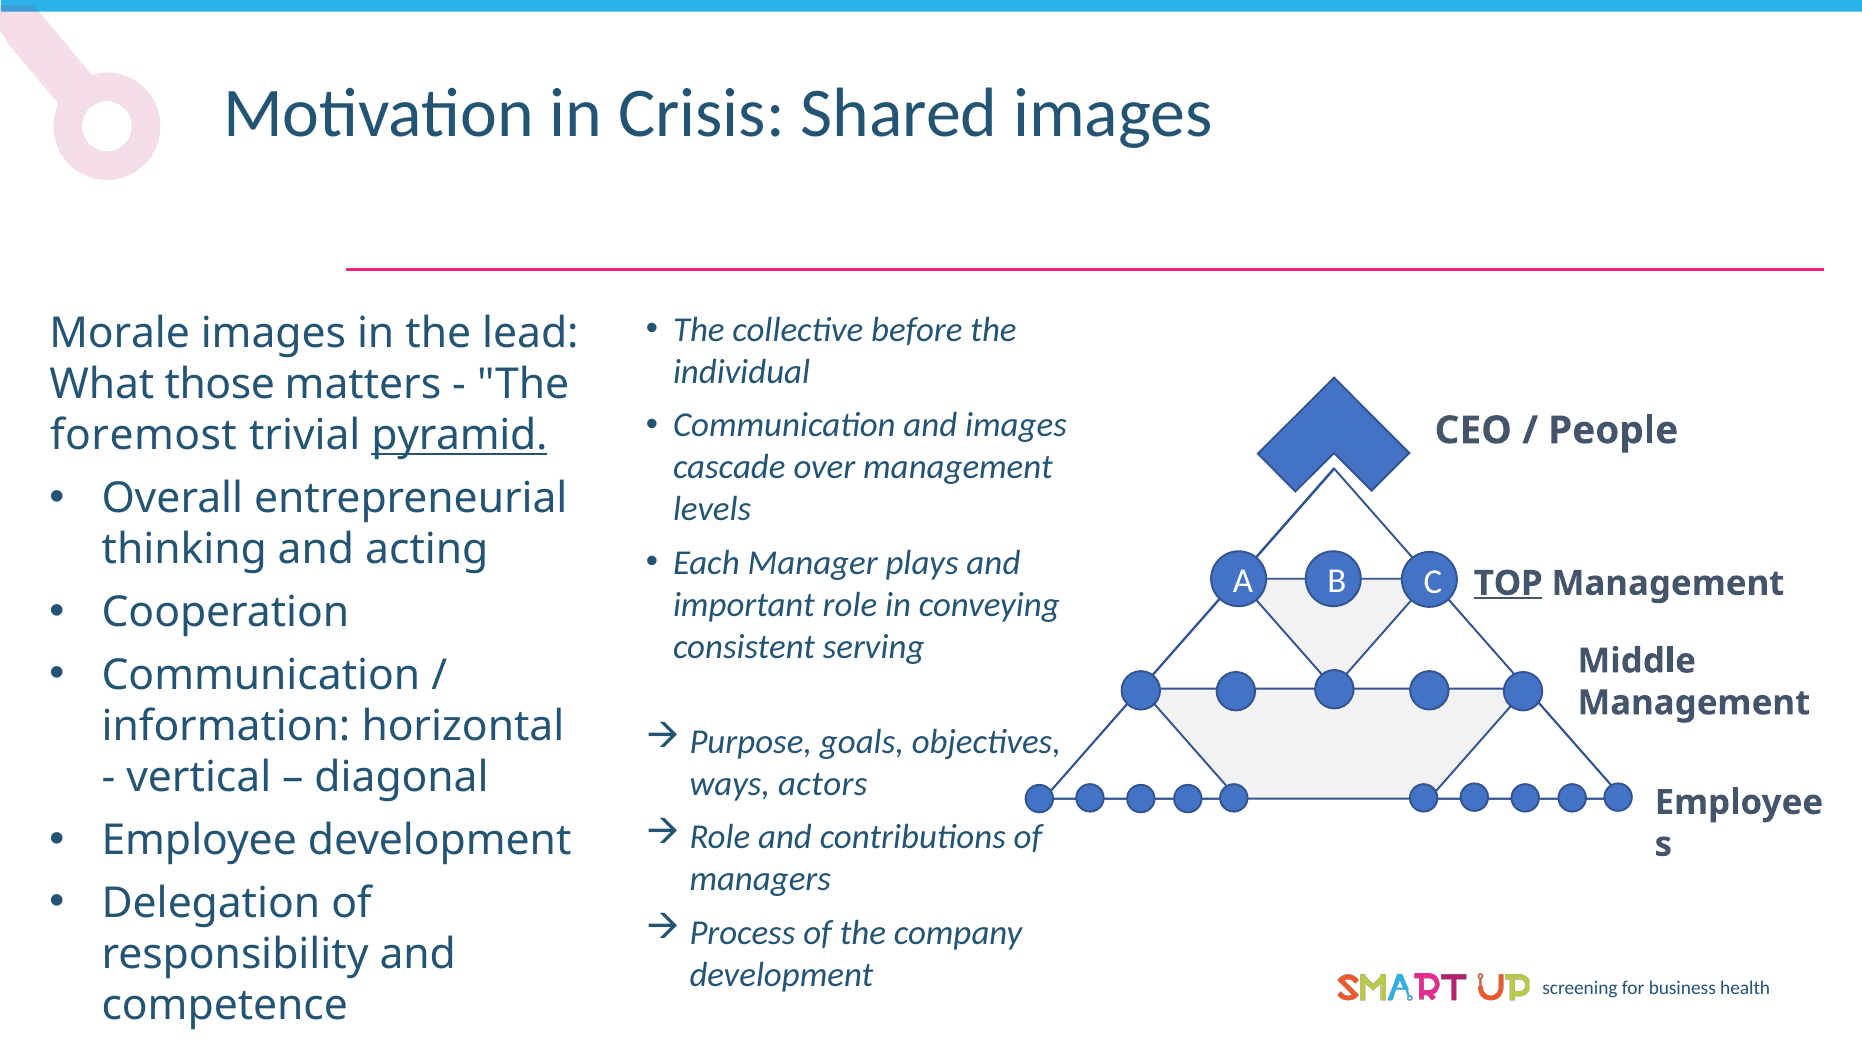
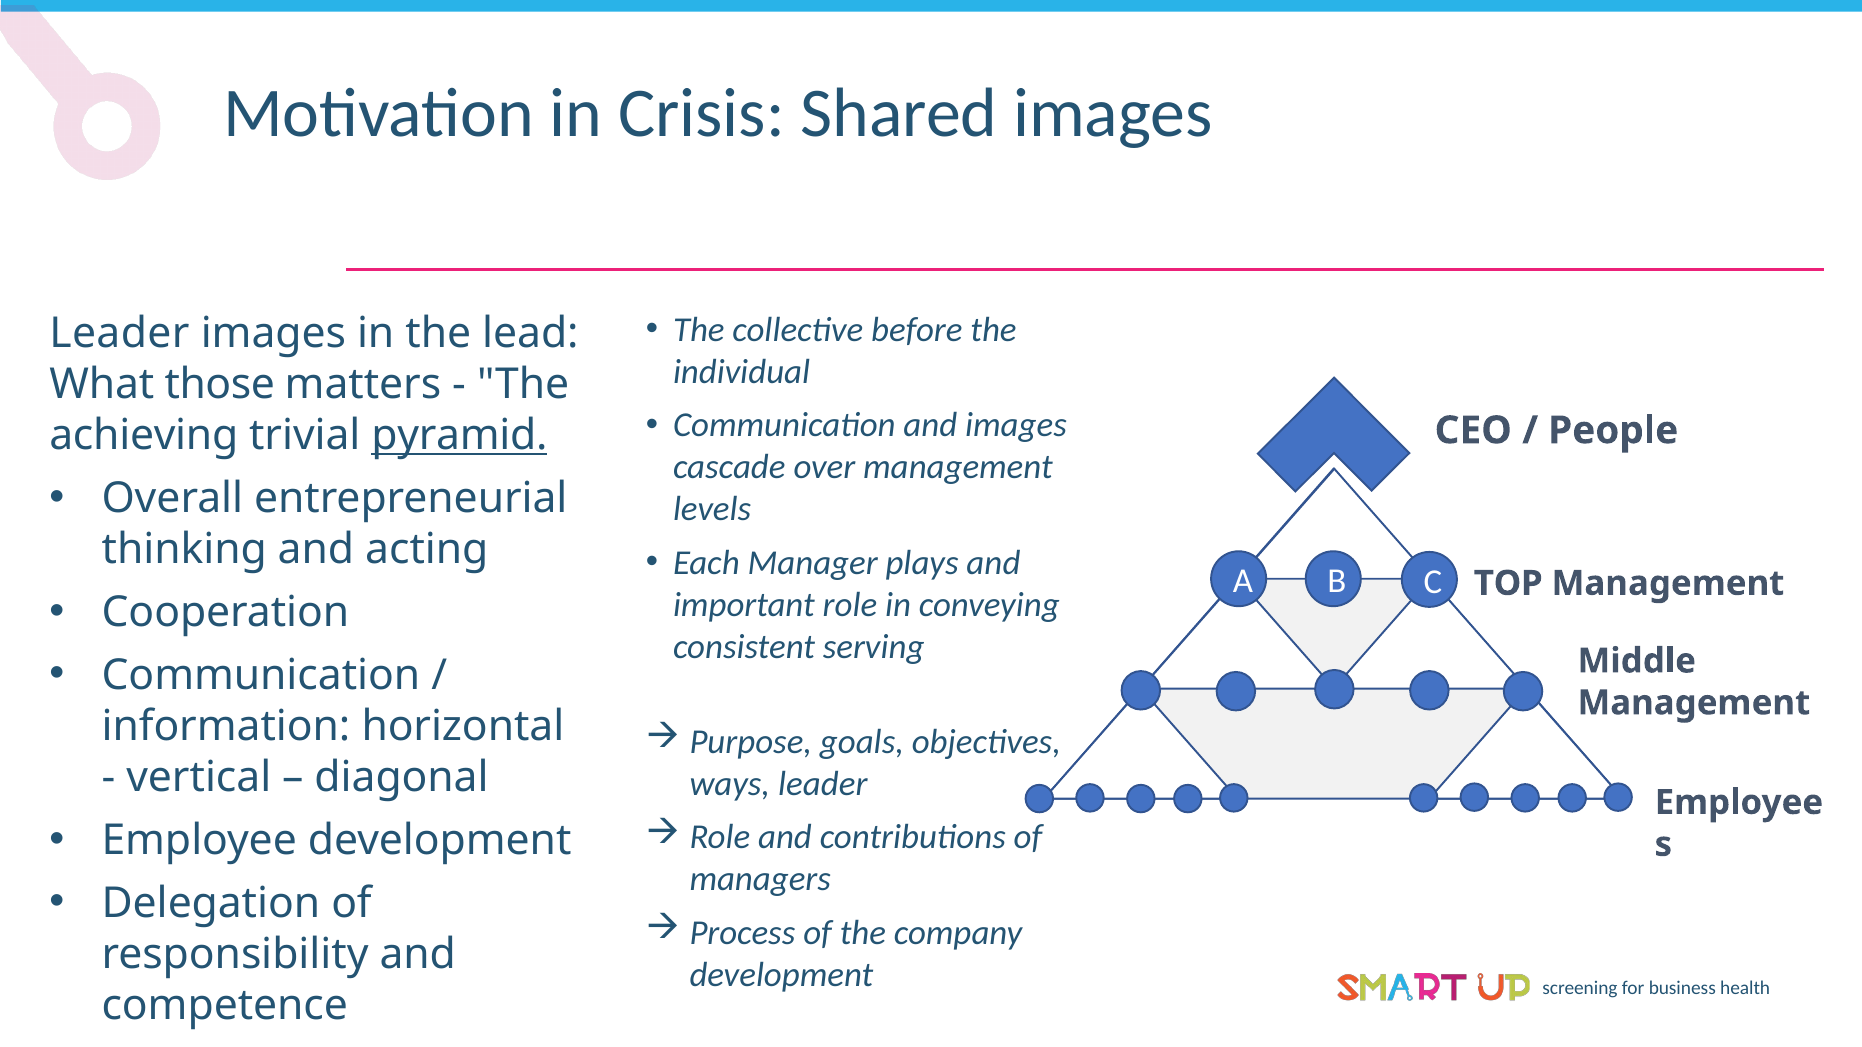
Morale at (120, 333): Morale -> Leader
foremost: foremost -> achieving
TOP underline: present -> none
ways actors: actors -> leader
